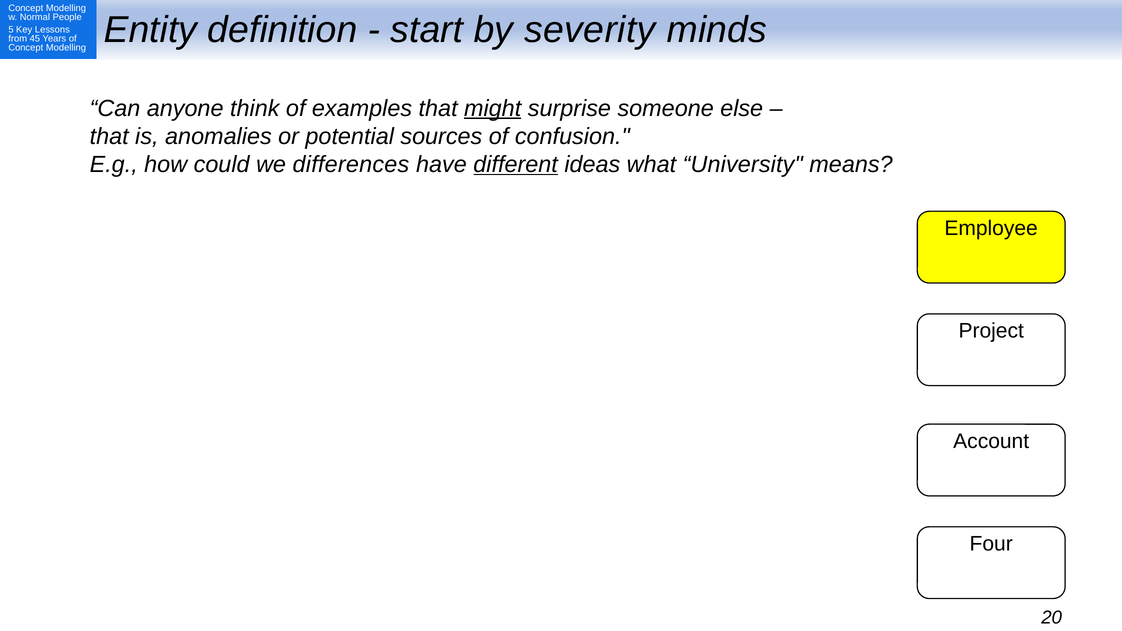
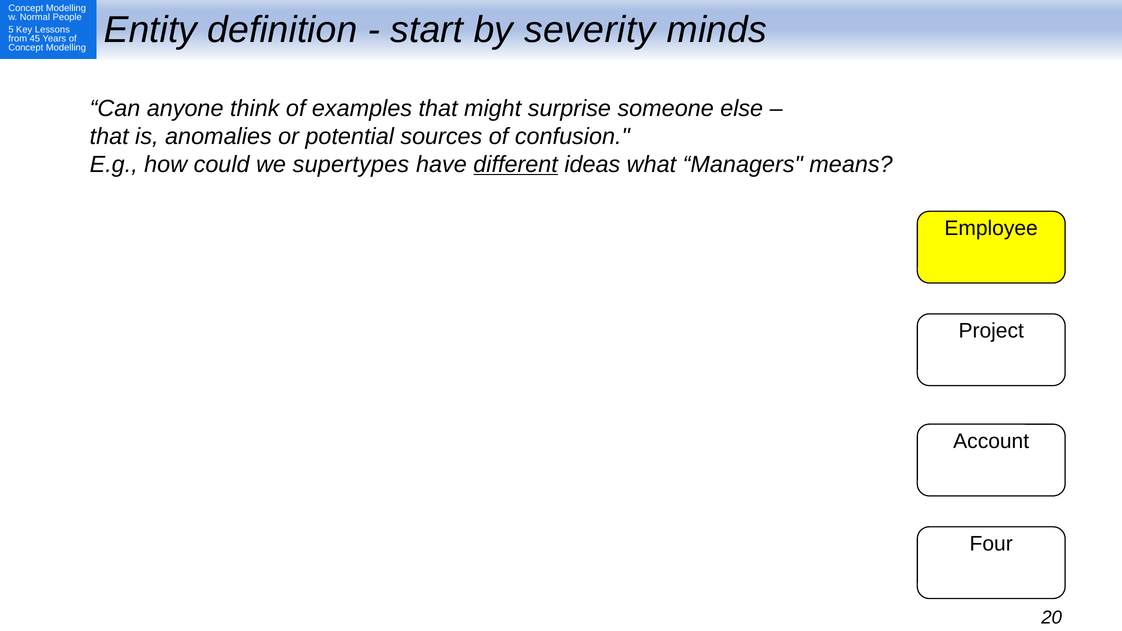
might underline: present -> none
differences: differences -> supertypes
University: University -> Managers
